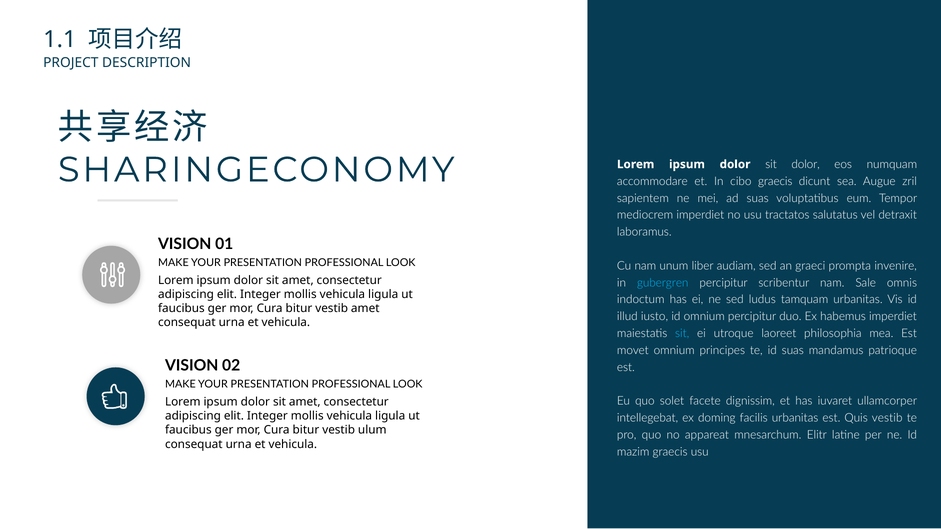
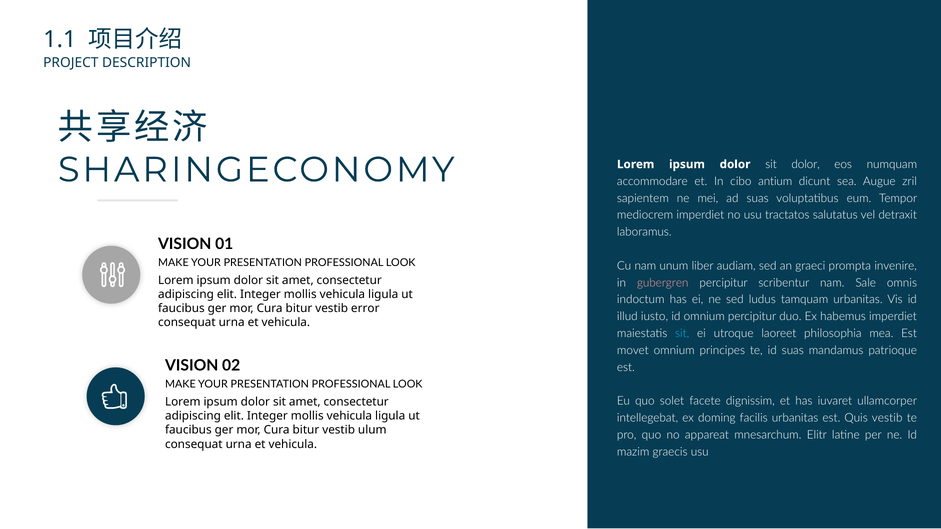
cibo graecis: graecis -> antium
gubergren colour: light blue -> pink
vestib amet: amet -> error
